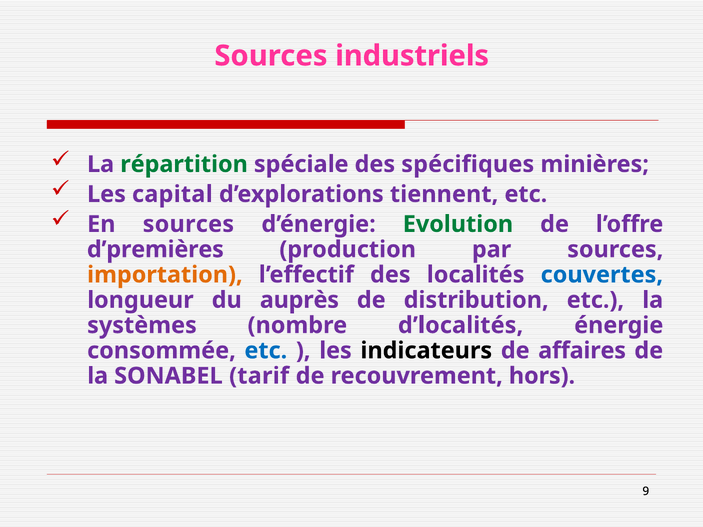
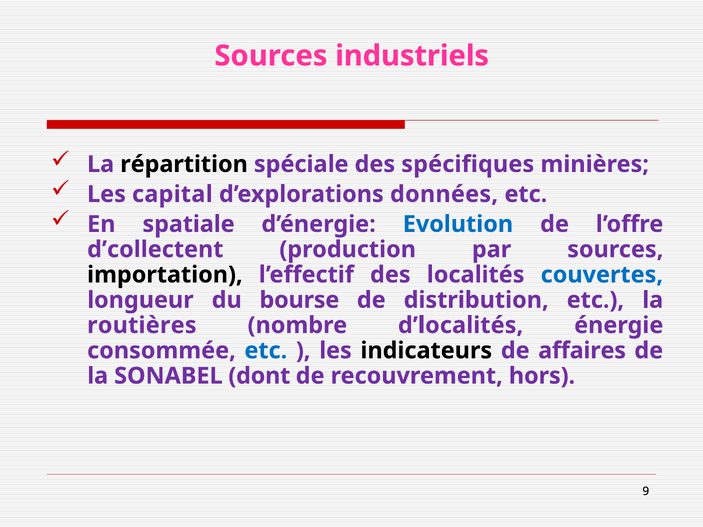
répartition colour: green -> black
tiennent: tiennent -> données
En sources: sources -> spatiale
Evolution colour: green -> blue
d’premières: d’premières -> d’collectent
importation colour: orange -> black
auprès: auprès -> bourse
systèmes: systèmes -> routières
tarif: tarif -> dont
